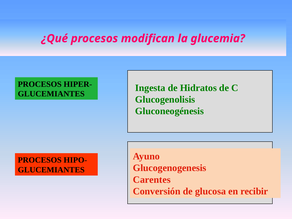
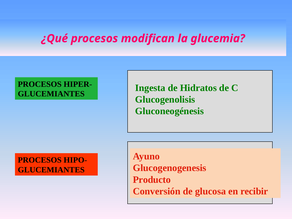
Carentes: Carentes -> Producto
